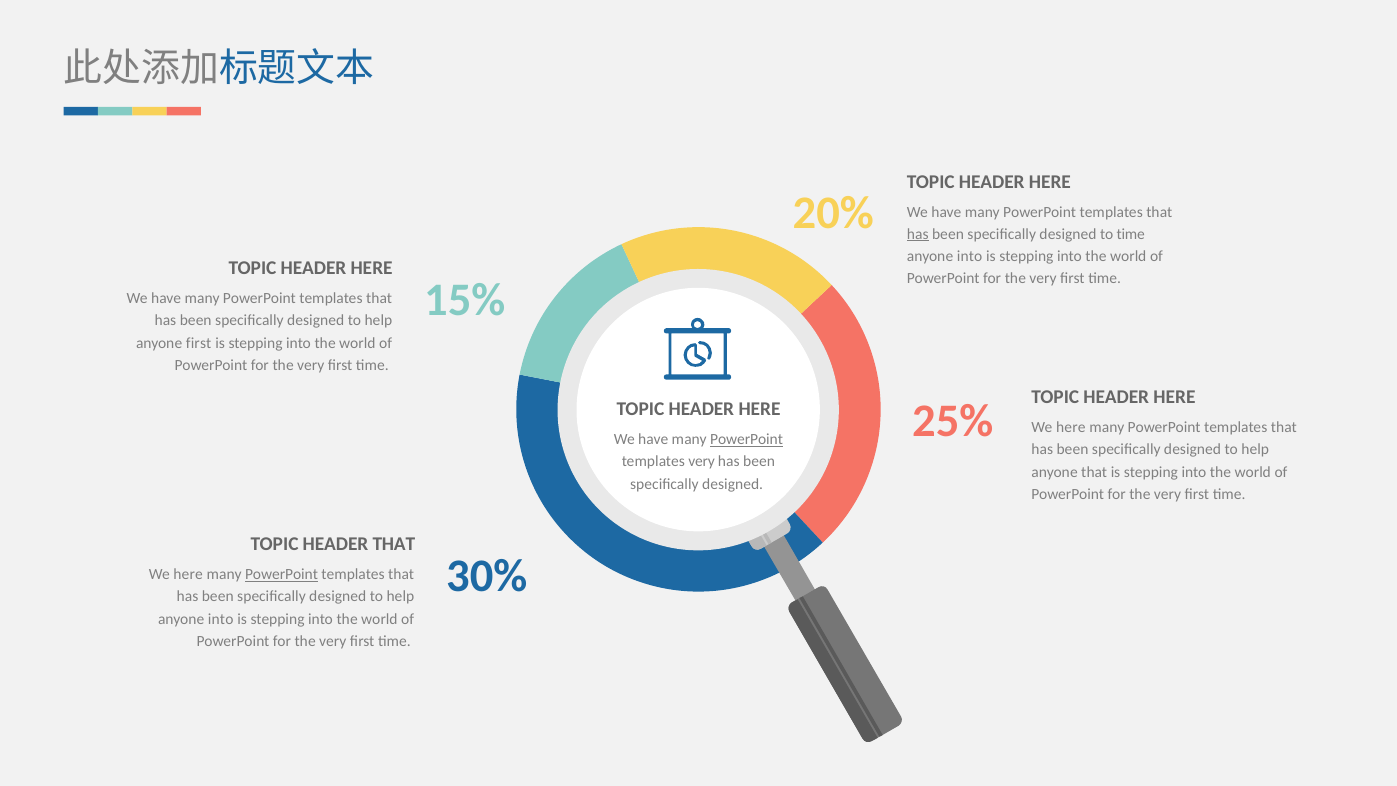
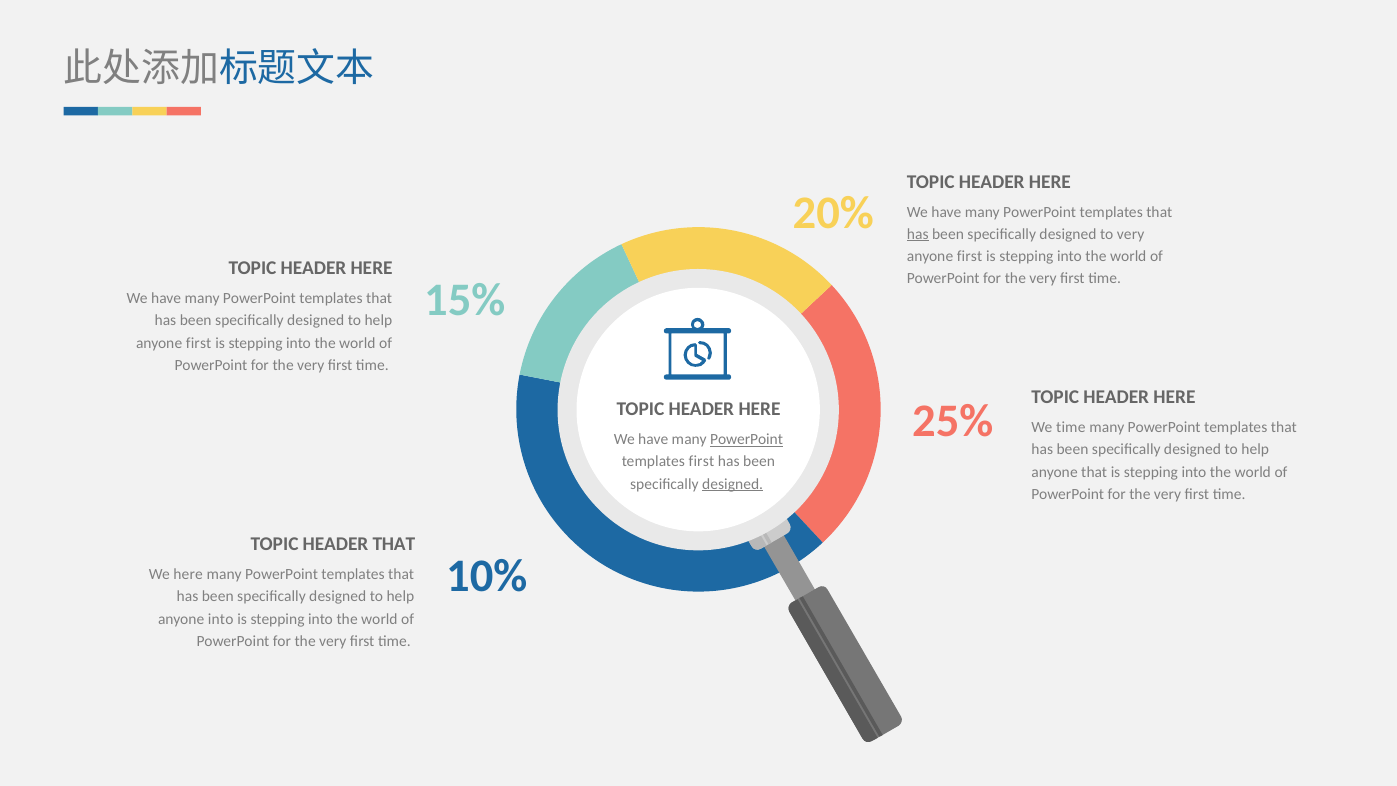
to time: time -> very
into at (970, 256): into -> first
here at (1071, 427): here -> time
templates very: very -> first
designed at (733, 484) underline: none -> present
30%: 30% -> 10%
PowerPoint at (281, 574) underline: present -> none
